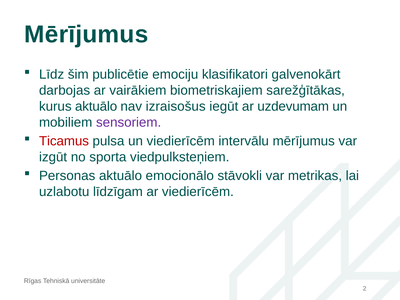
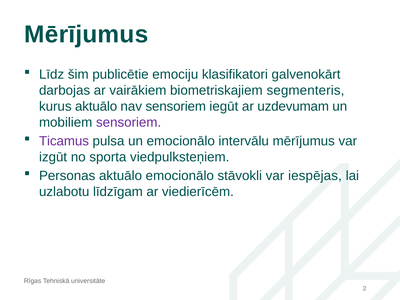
sarežģītākas: sarežģītākas -> segmenteris
nav izraisošus: izraisošus -> sensoriem
Ticamus colour: red -> purple
un viedierīcēm: viedierīcēm -> emocionālo
metrikas: metrikas -> iespējas
